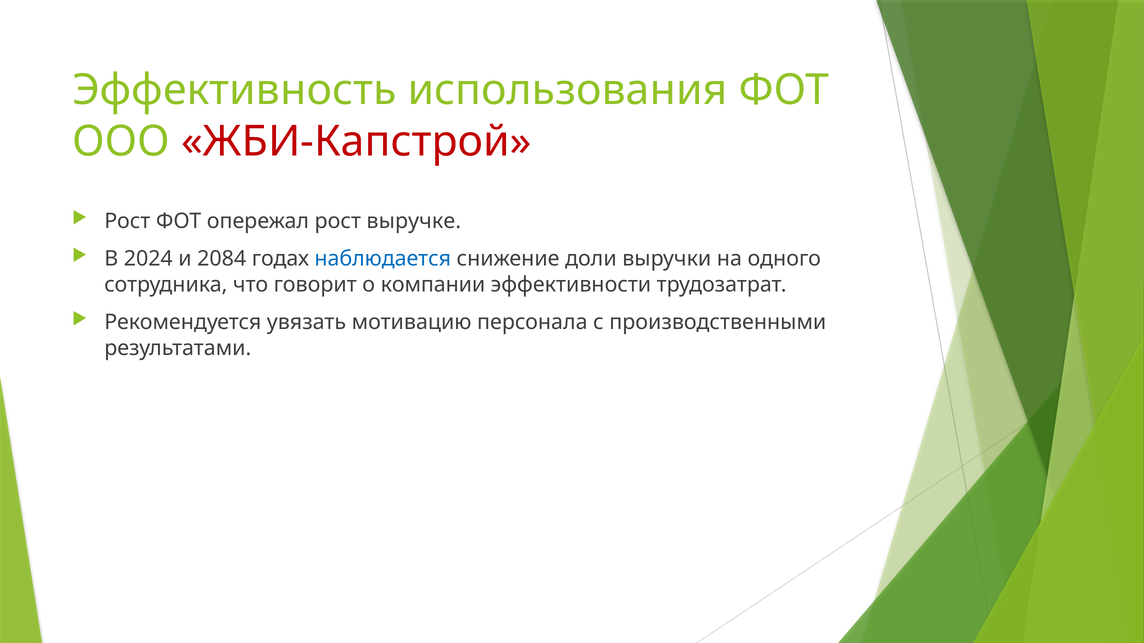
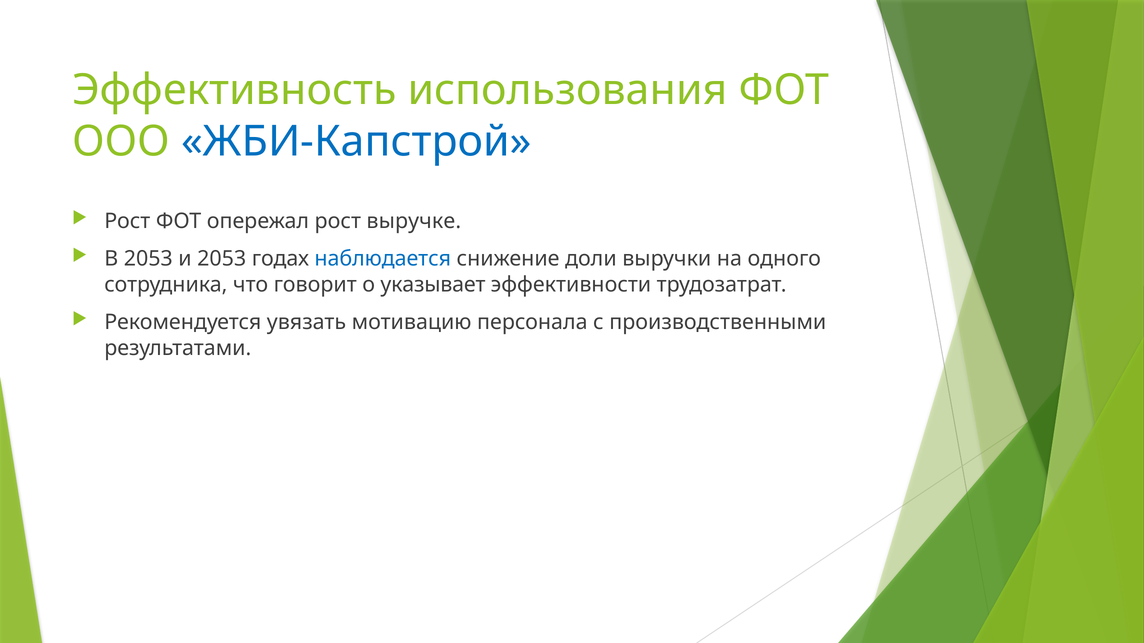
ЖБИ-Капстрой colour: red -> blue
В 2024: 2024 -> 2053
и 2084: 2084 -> 2053
компании: компании -> указывает
